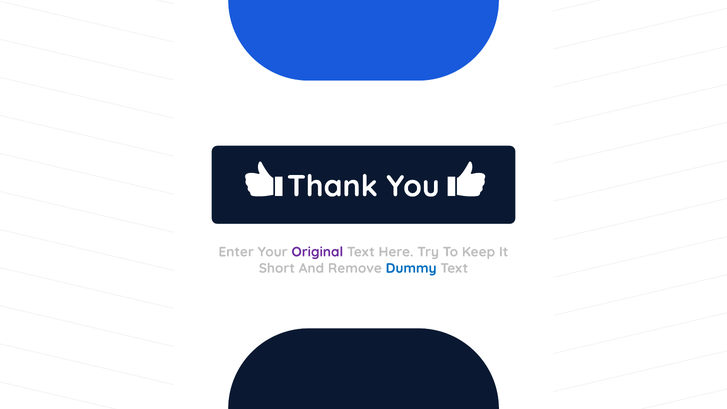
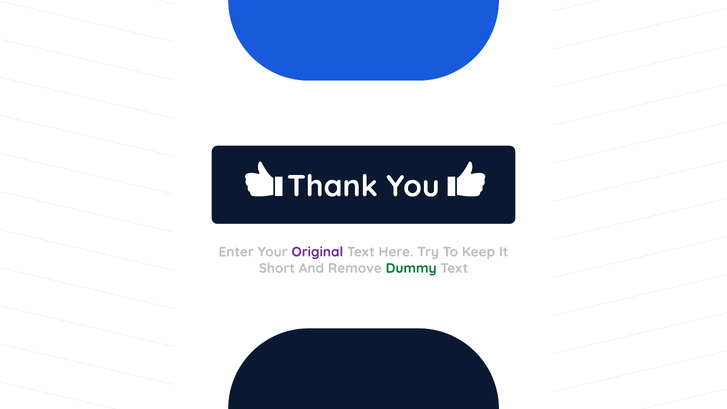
Dummy colour: blue -> green
